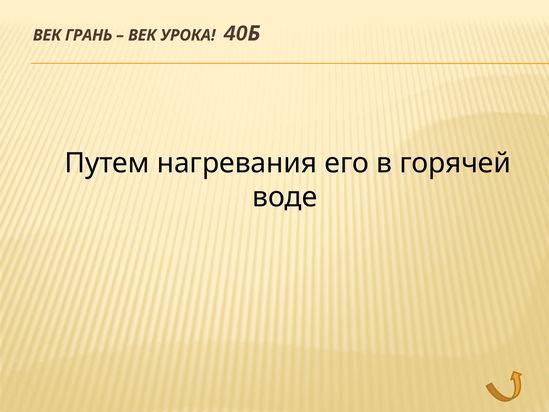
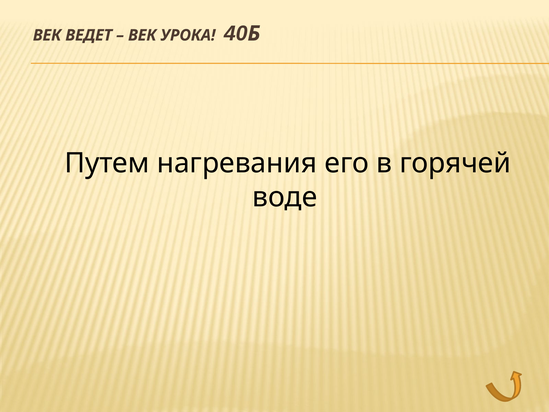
ГРАНЬ: ГРАНЬ -> ВЕДЕТ
